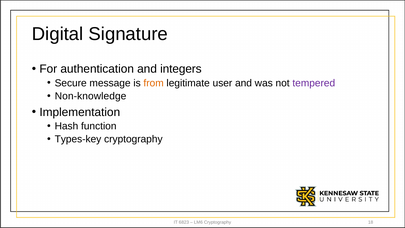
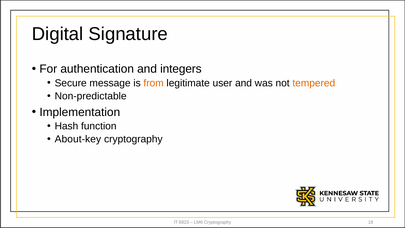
tempered colour: purple -> orange
Non-knowledge: Non-knowledge -> Non-predictable
Types-key: Types-key -> About-key
